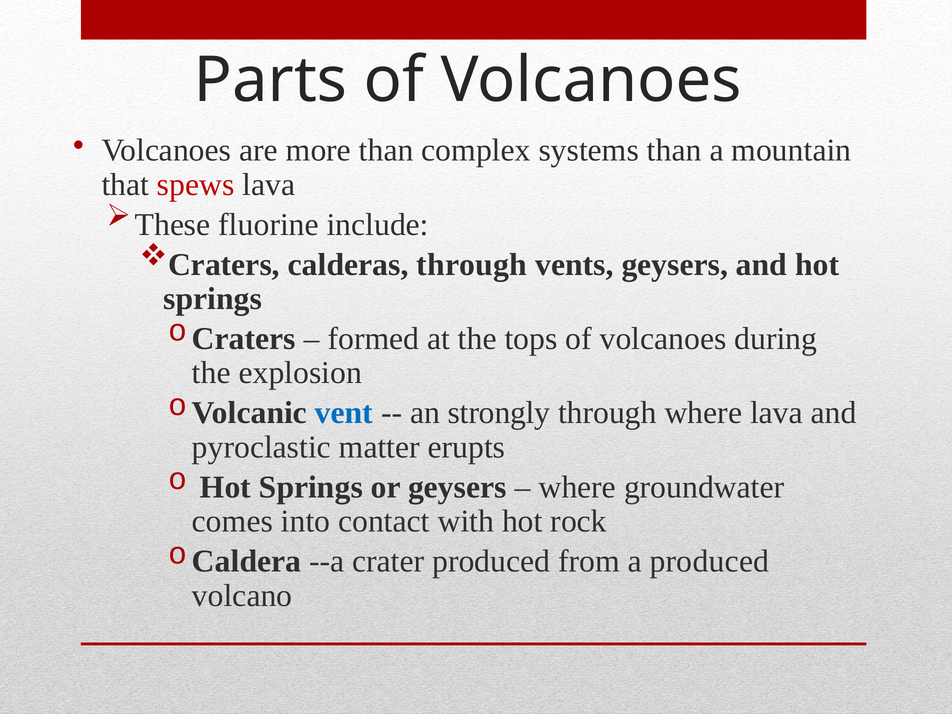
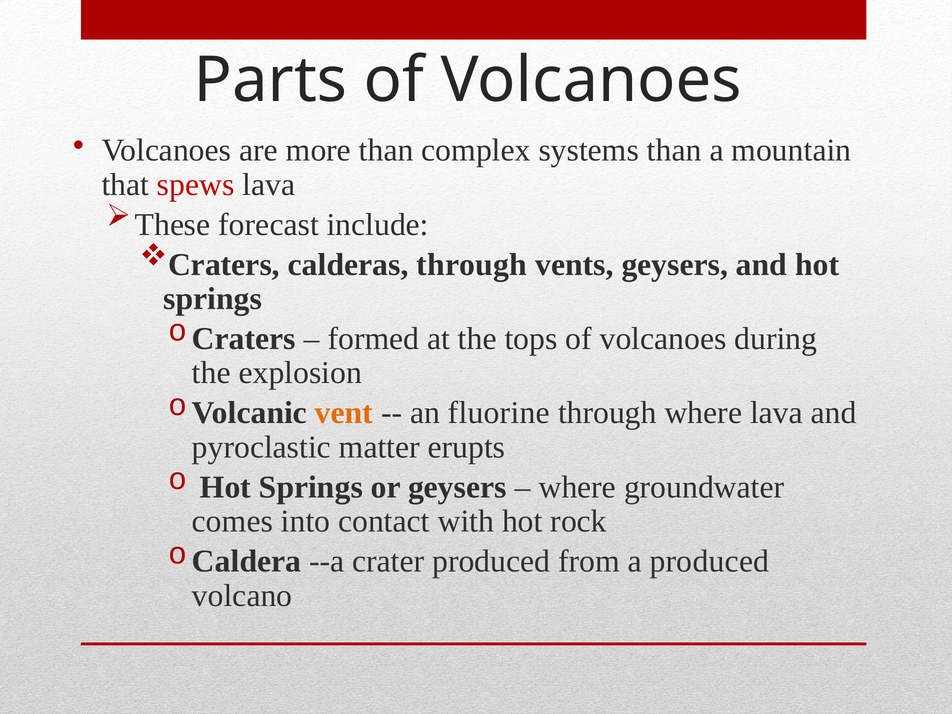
fluorine: fluorine -> forecast
vent colour: blue -> orange
strongly: strongly -> fluorine
